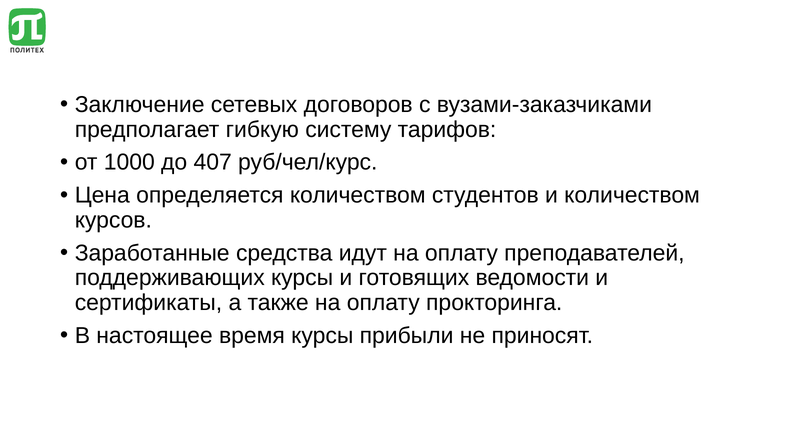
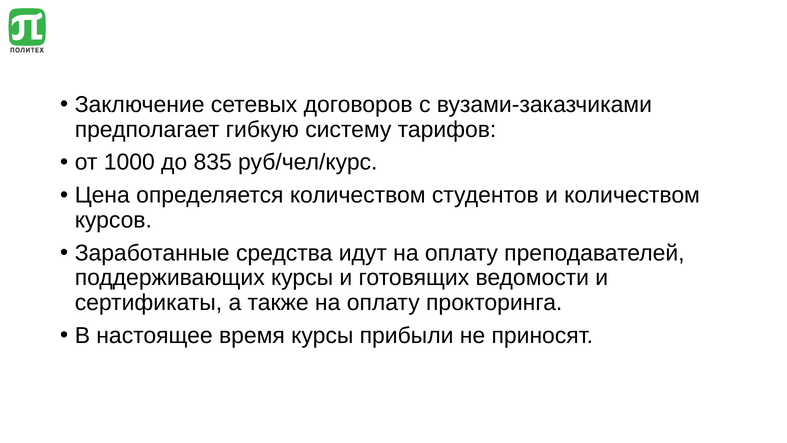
407: 407 -> 835
